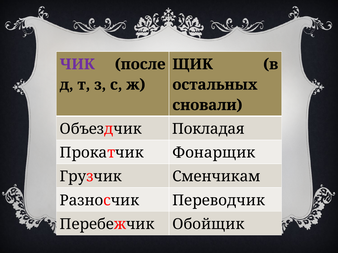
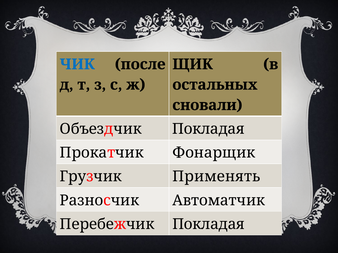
ЧИК colour: purple -> blue
Сменчикам: Сменчикам -> Применять
Переводчик: Переводчик -> Автоматчик
Перебежчик Обойщик: Обойщик -> Покладая
